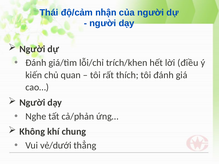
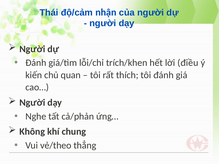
vẻ/dưới: vẻ/dưới -> vẻ/theo
